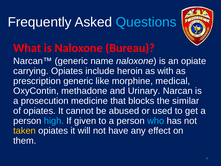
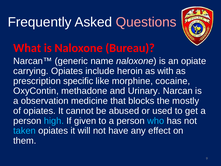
Questions colour: light blue -> pink
prescription generic: generic -> specific
medical: medical -> cocaine
prosecution: prosecution -> observation
similar: similar -> mostly
taken colour: yellow -> light blue
